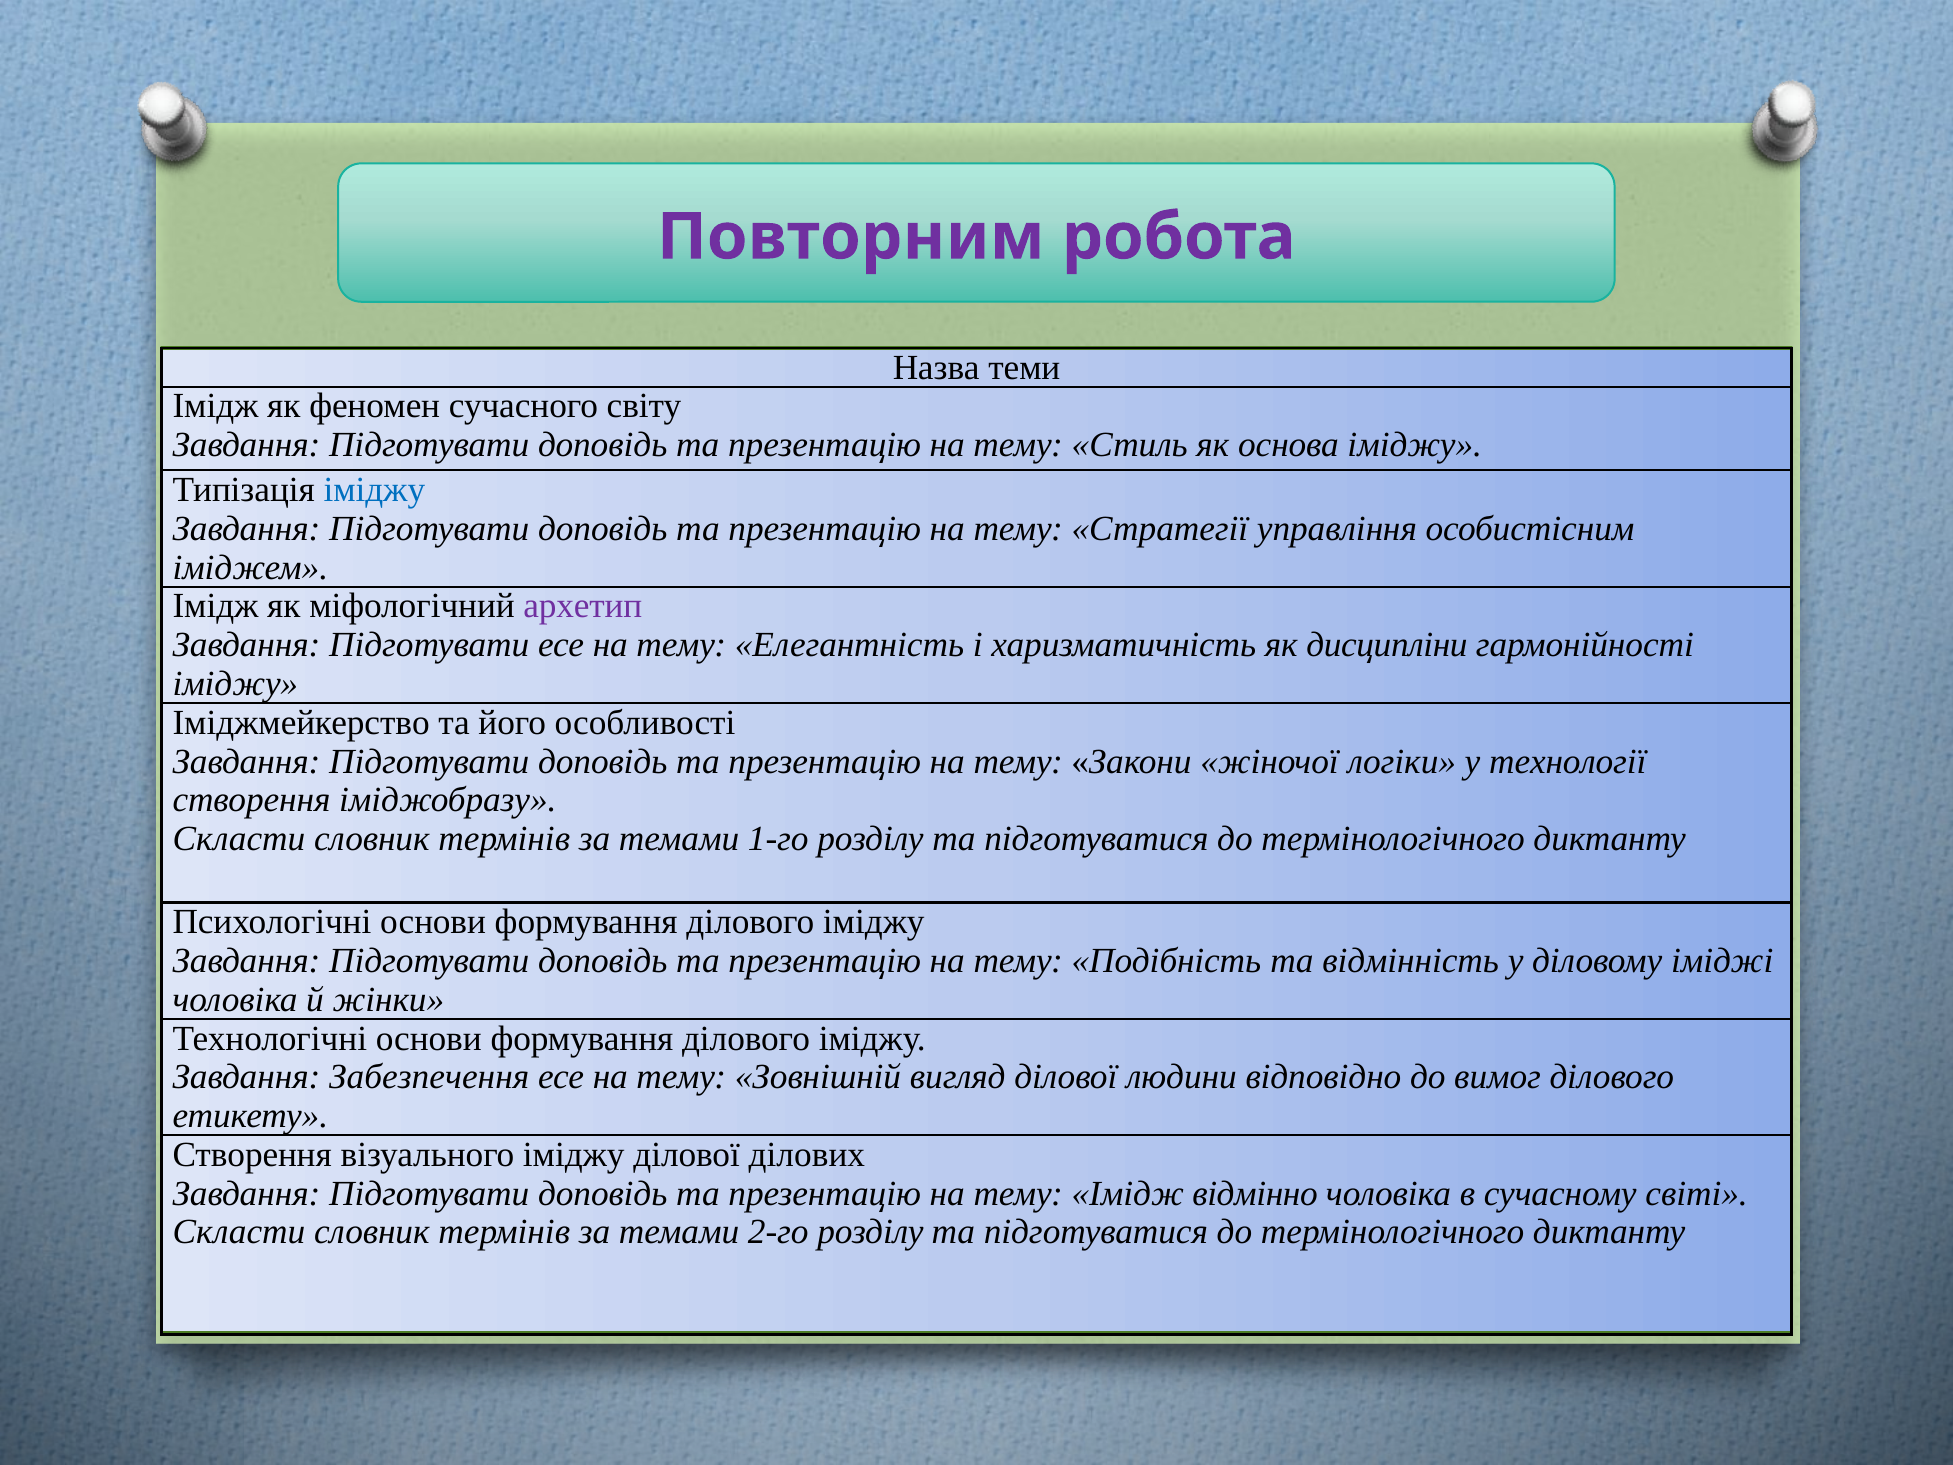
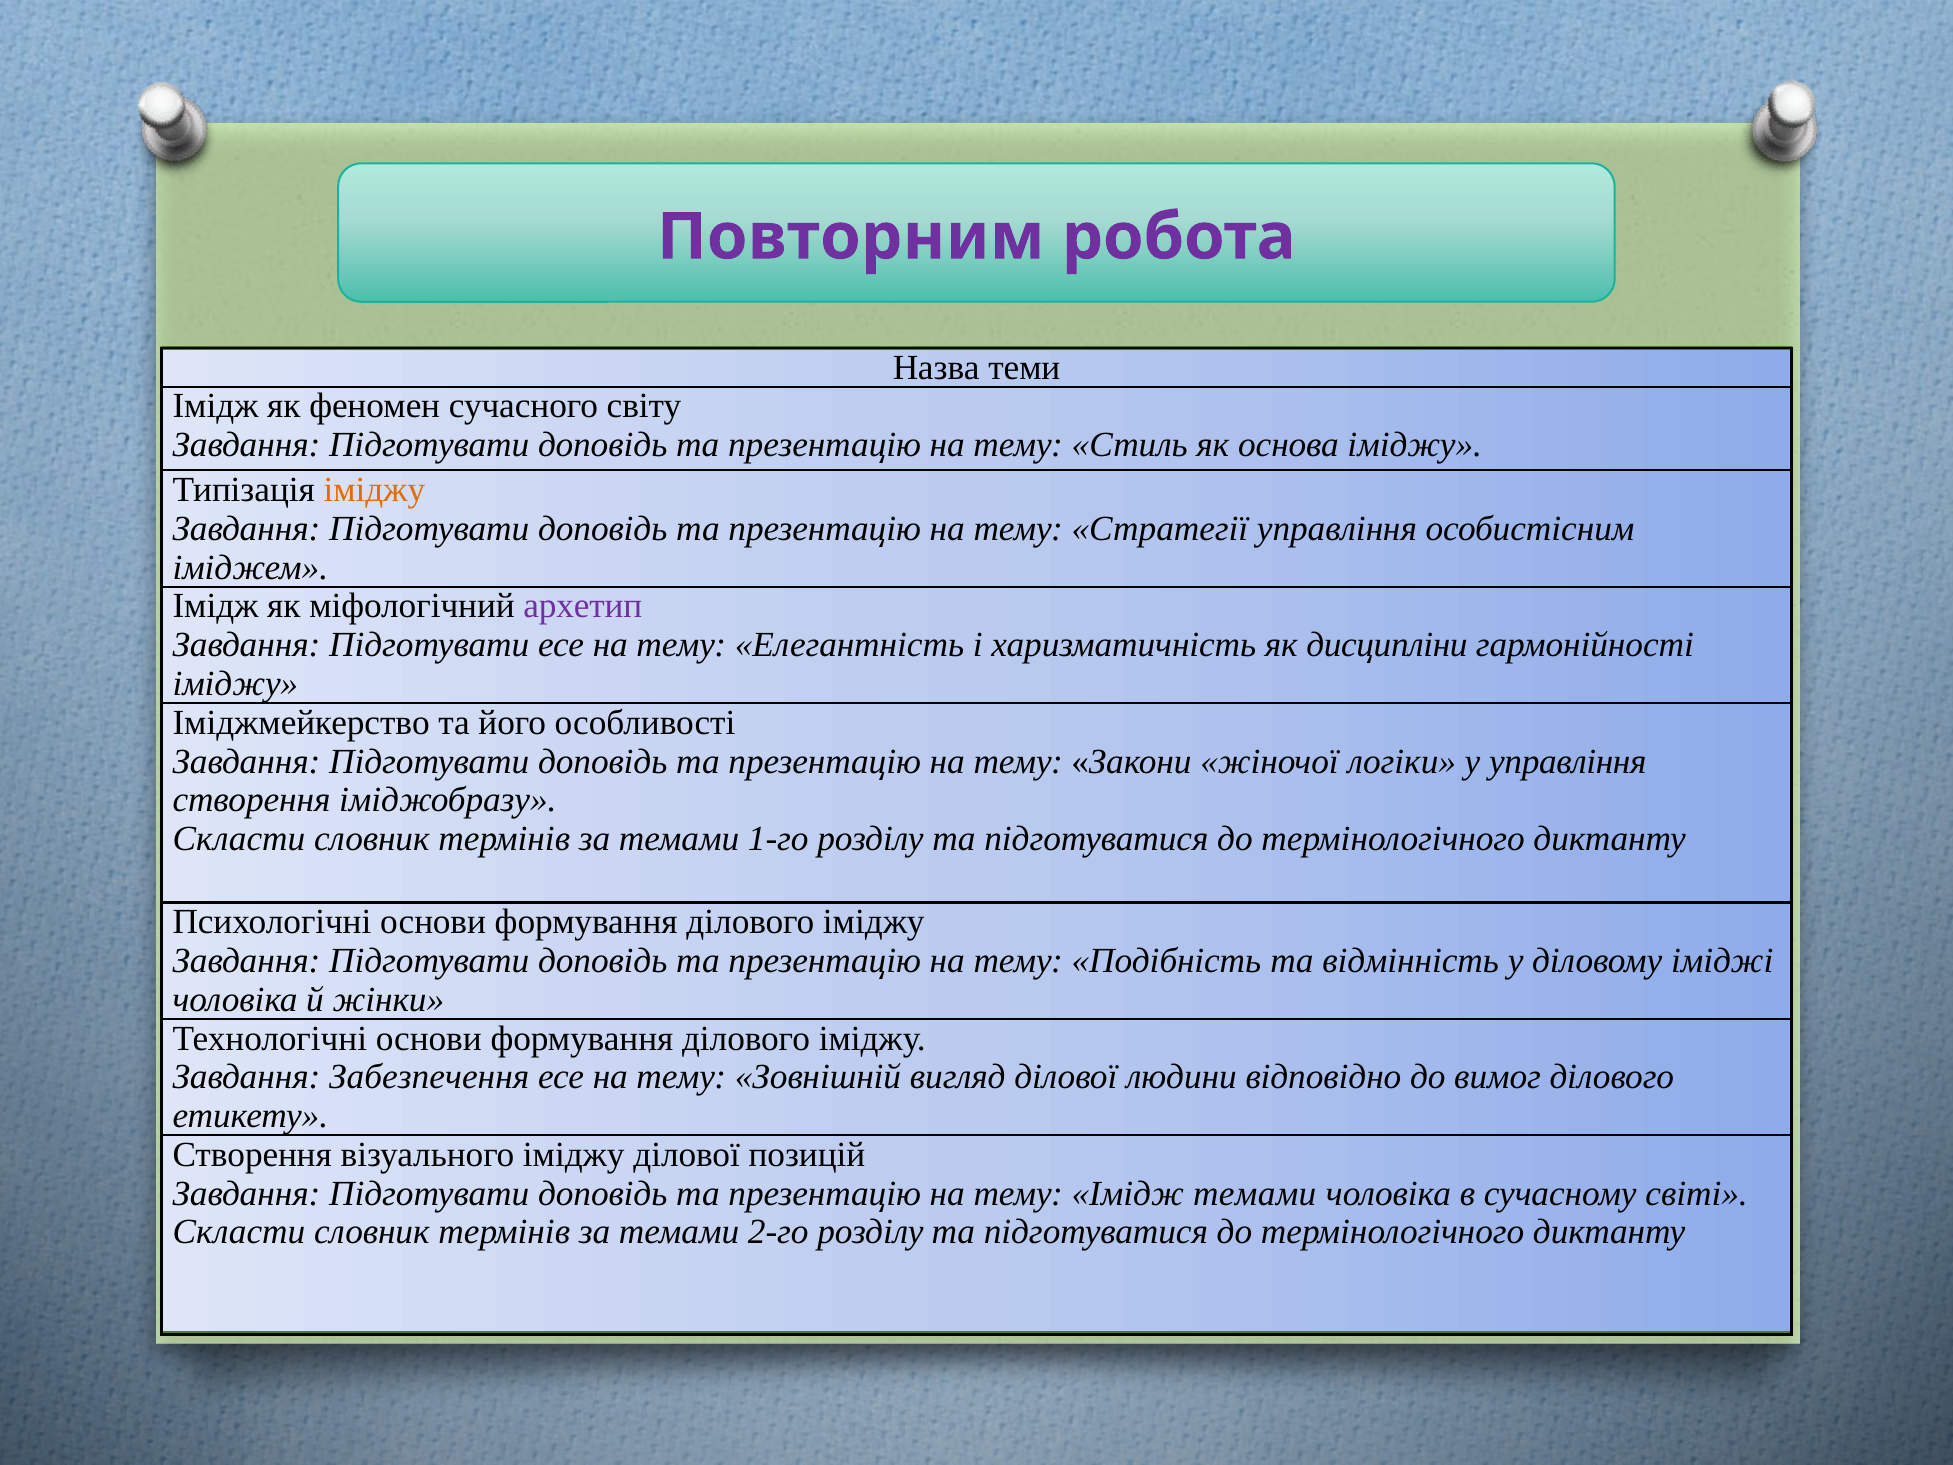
іміджу at (374, 490) colour: blue -> orange
у технології: технології -> управління
ділових: ділових -> позицій
Імідж відмінно: відмінно -> темами
